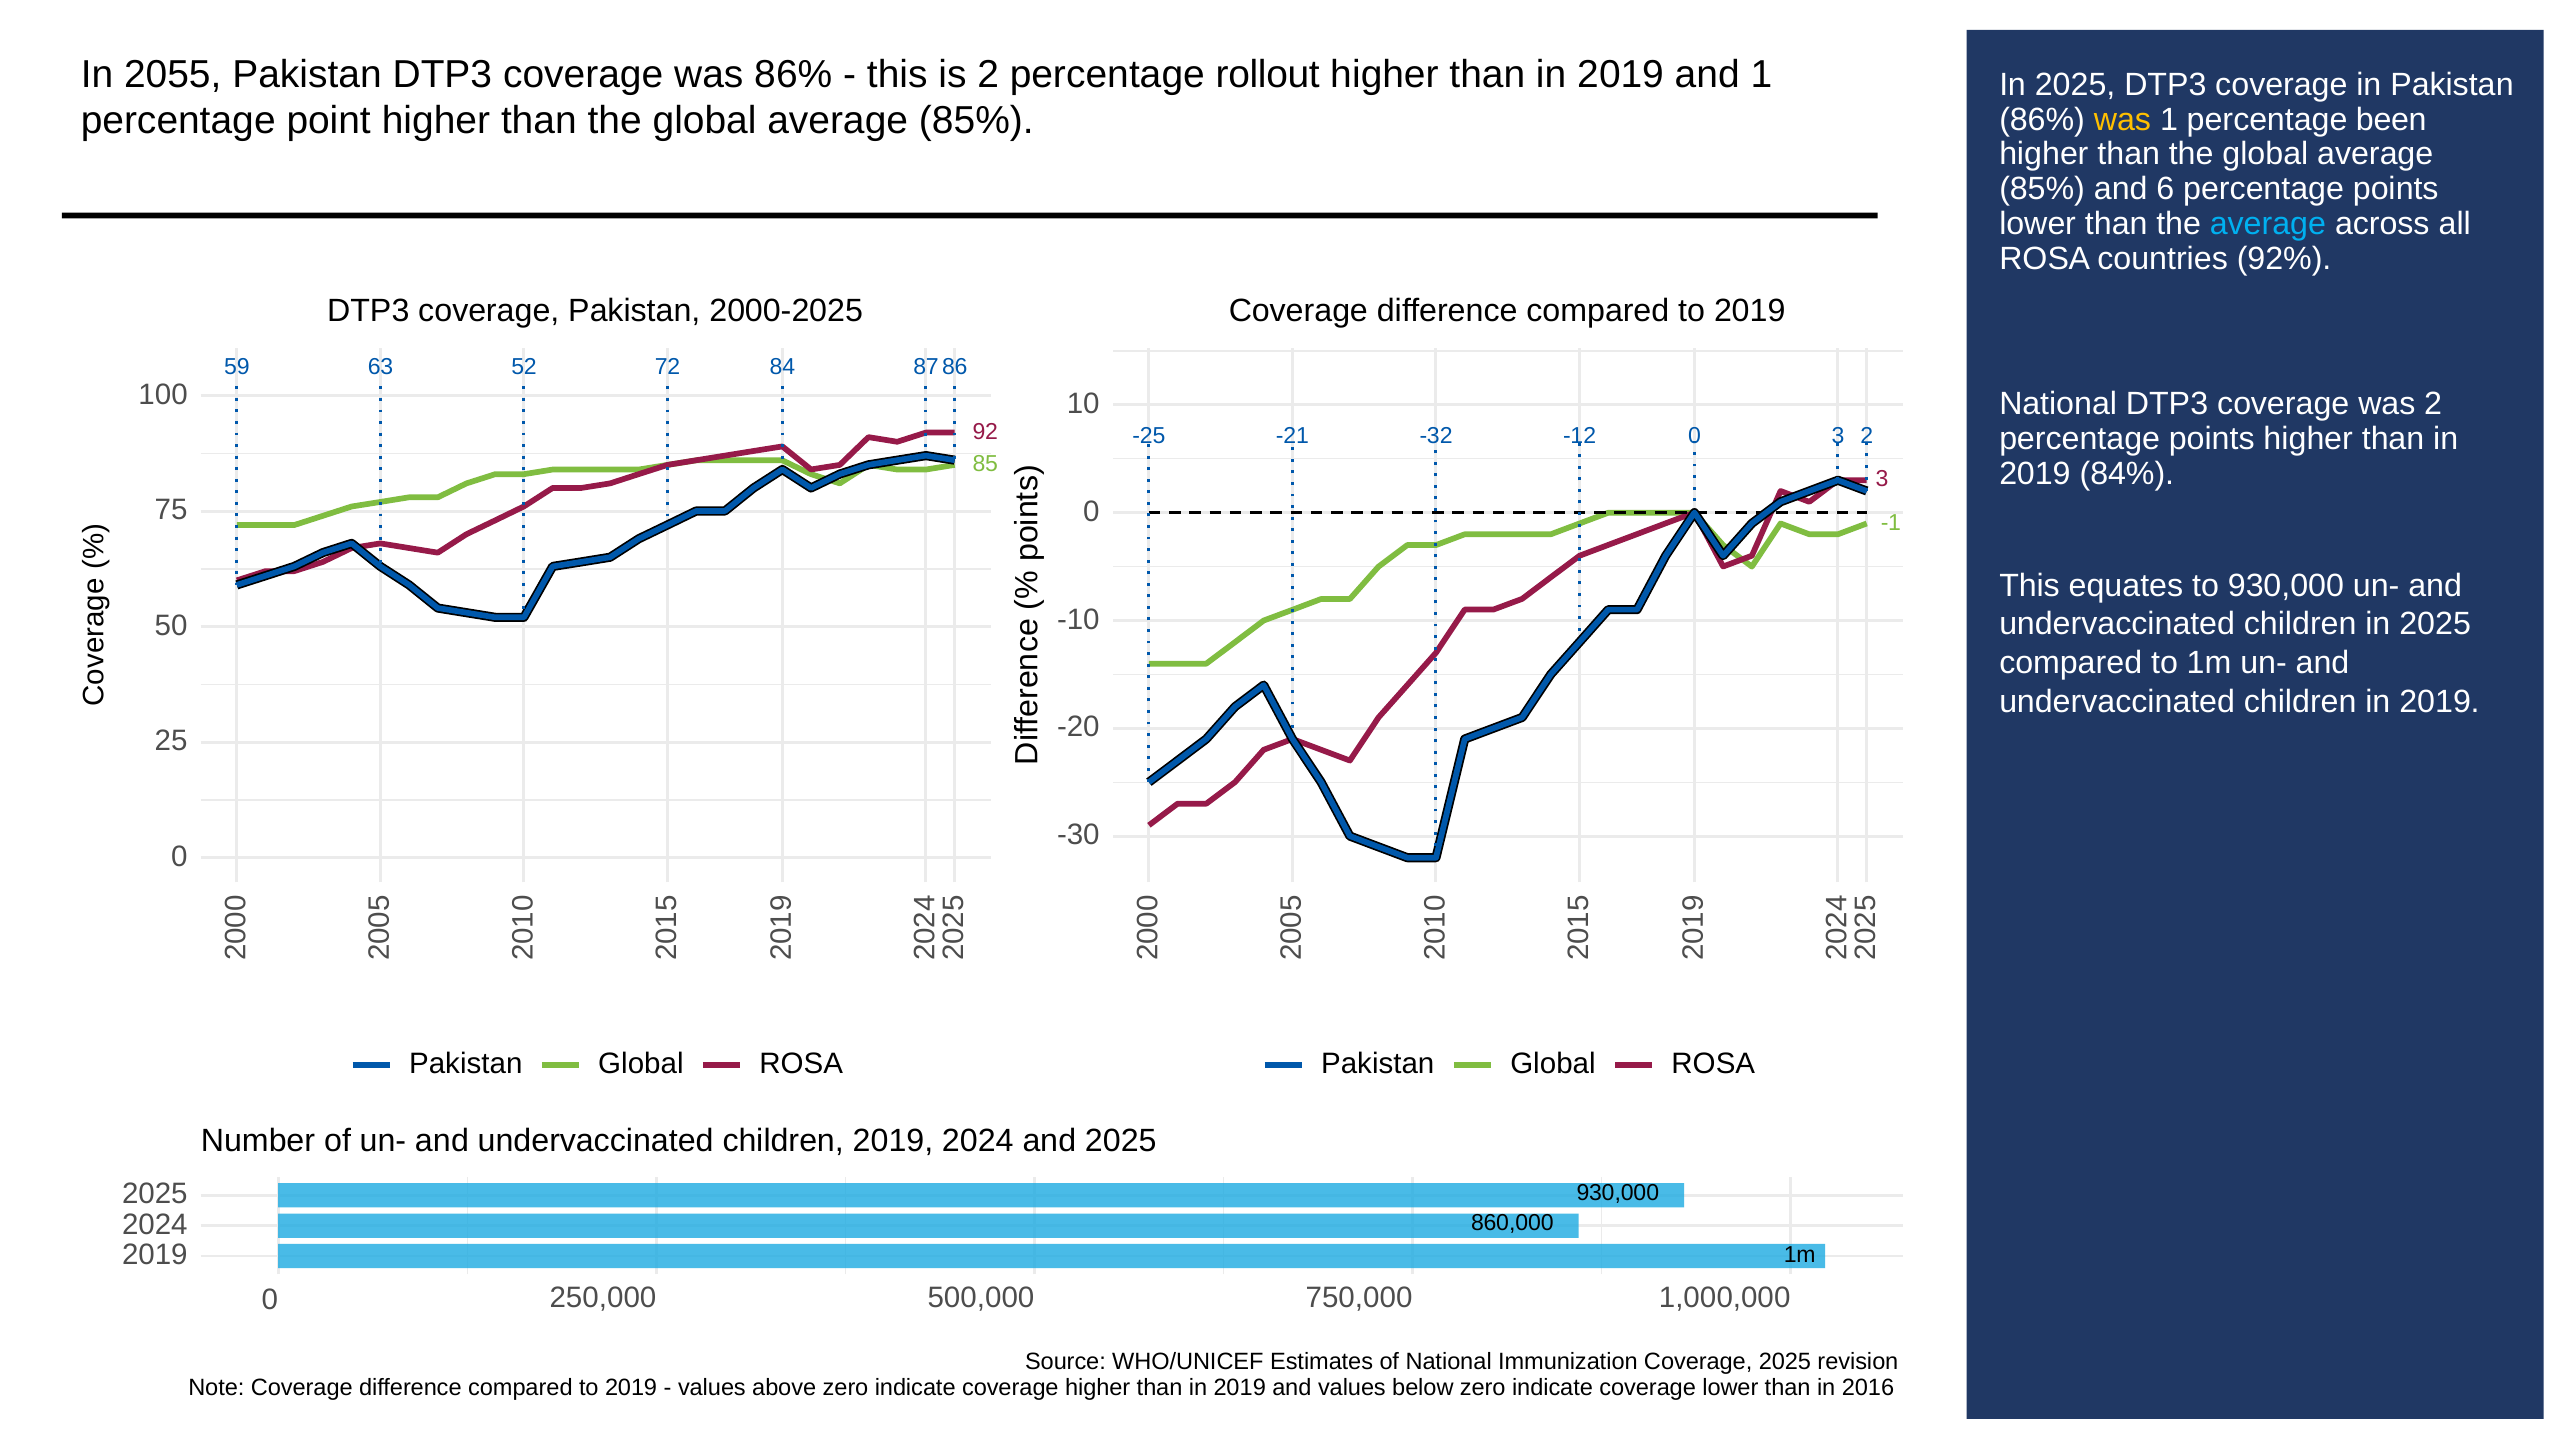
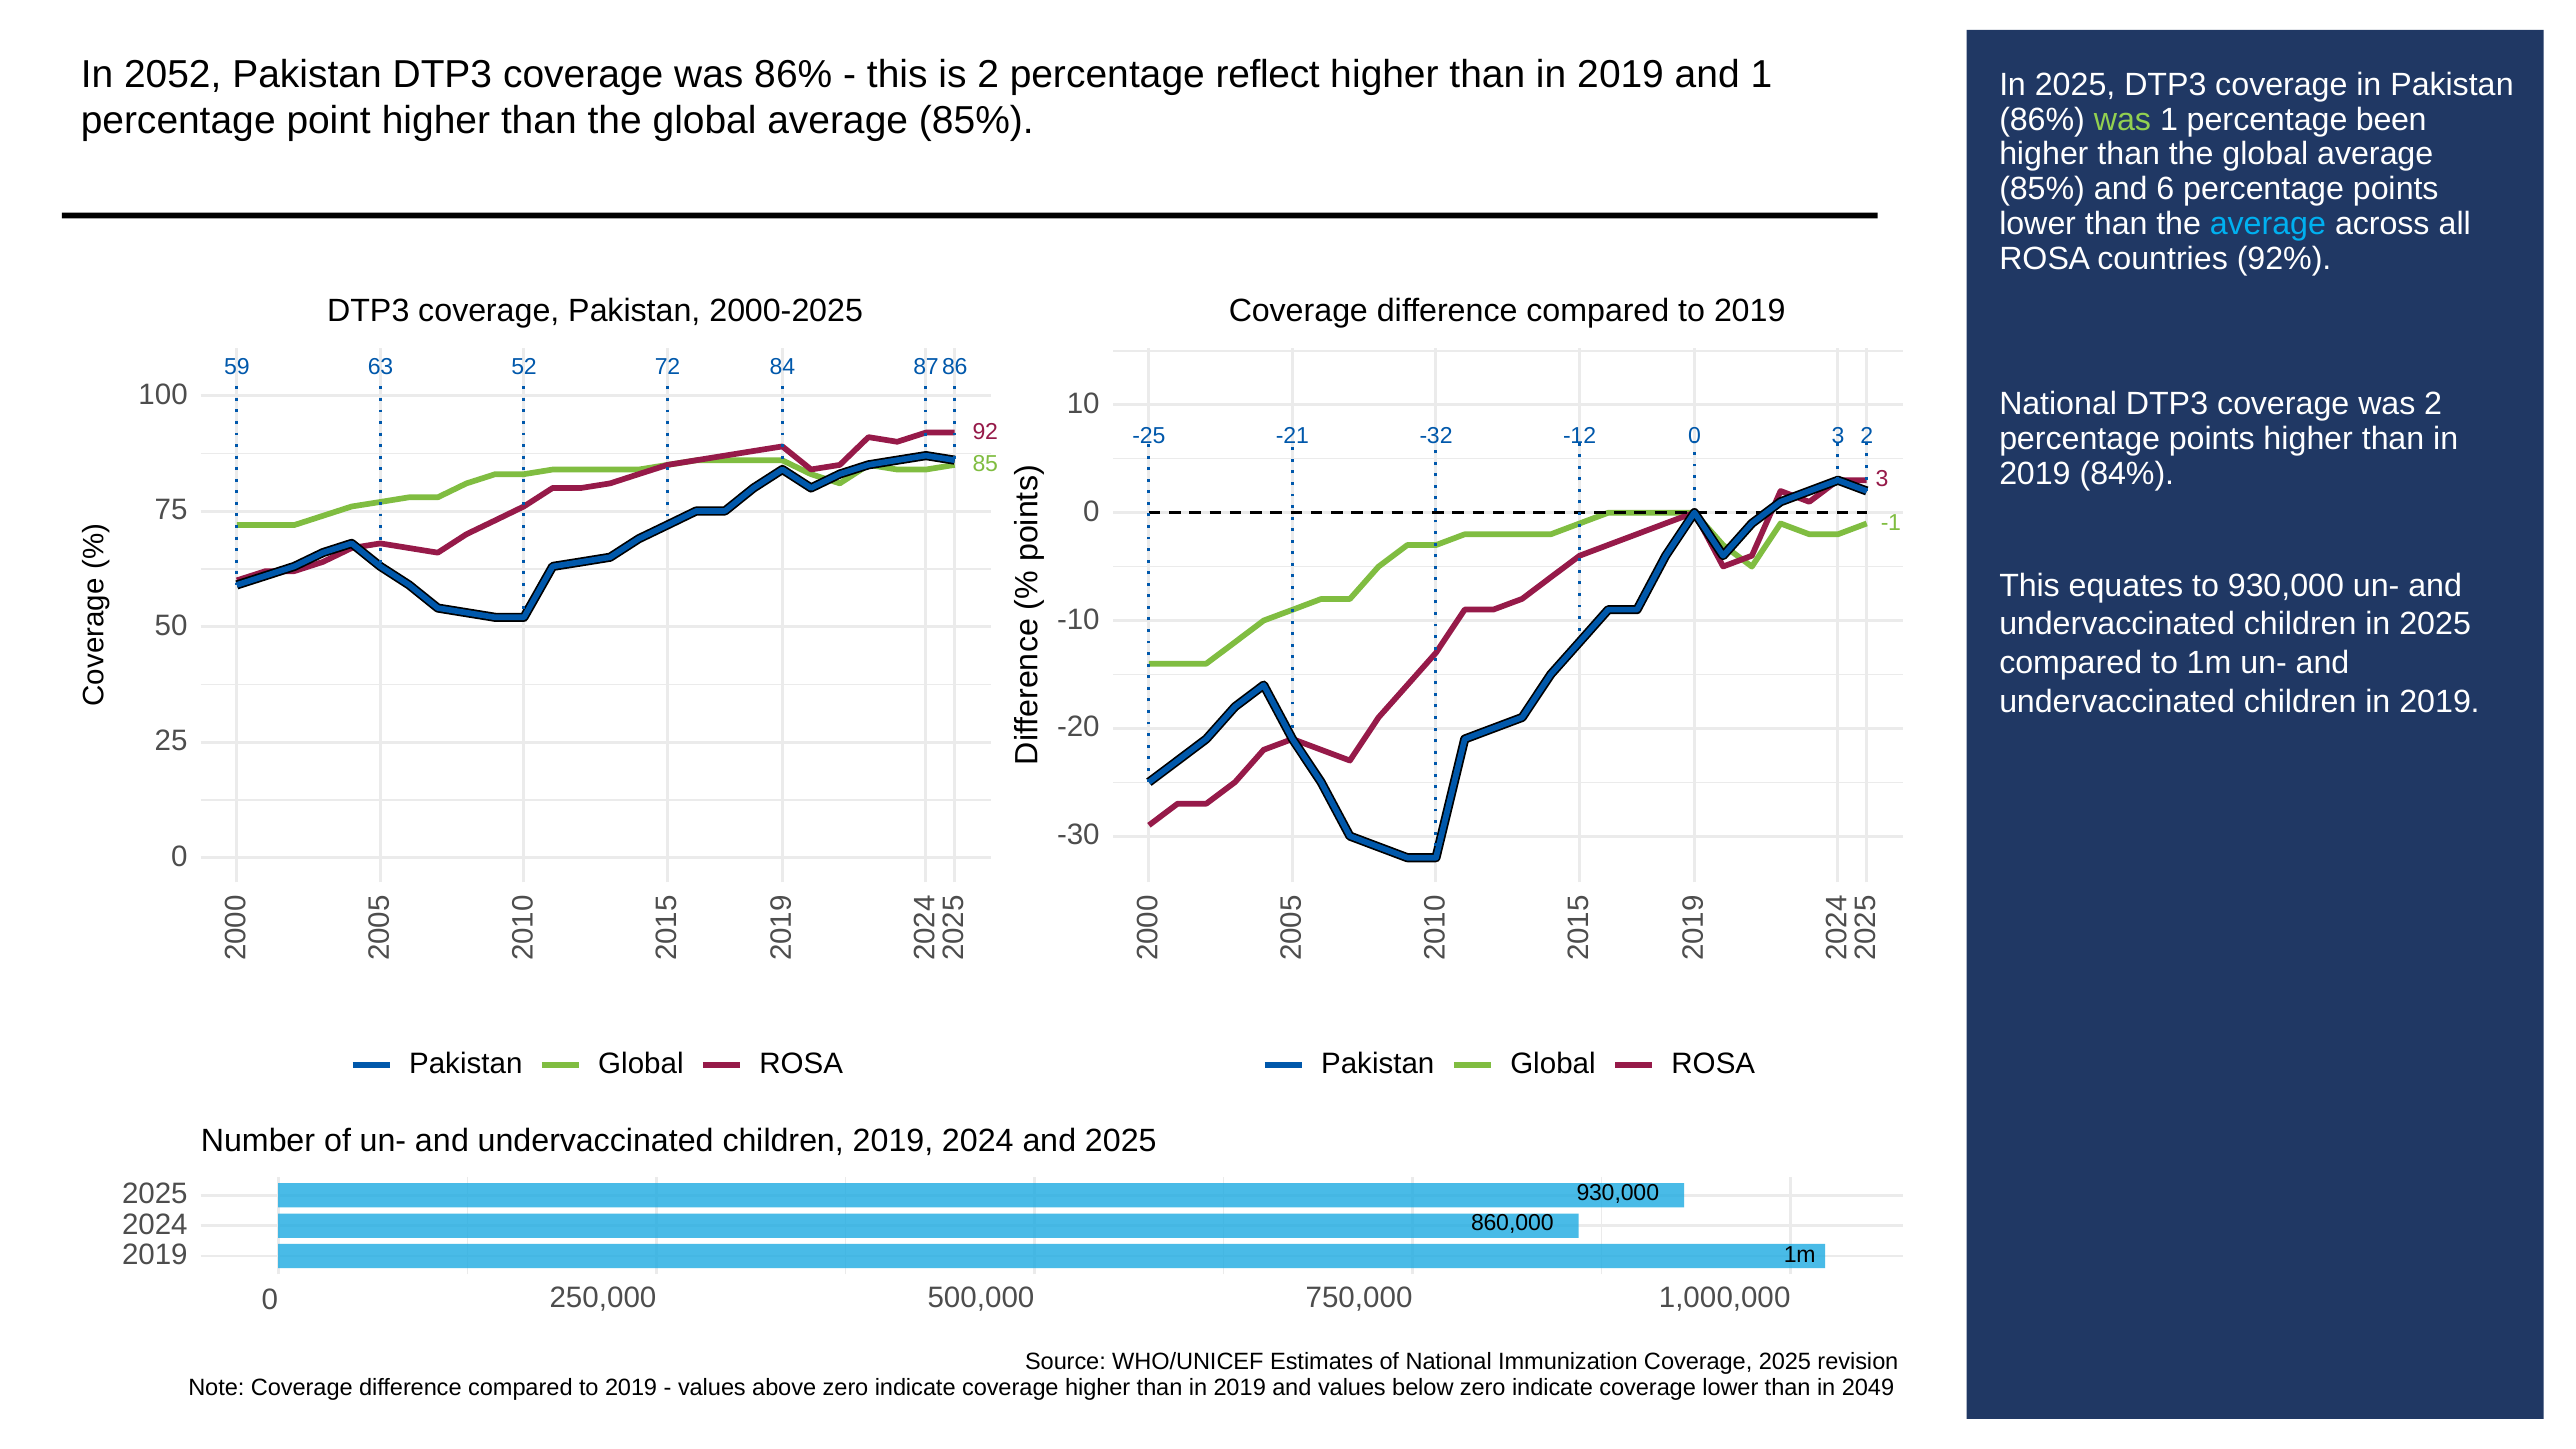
2055: 2055 -> 2052
rollout: rollout -> reflect
was at (2122, 119) colour: yellow -> light green
2016: 2016 -> 2049
